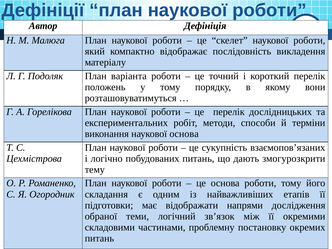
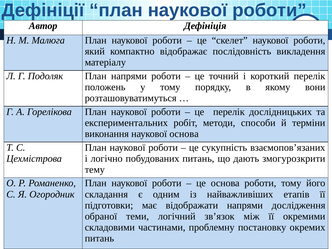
План варіанта: варіанта -> напрями
